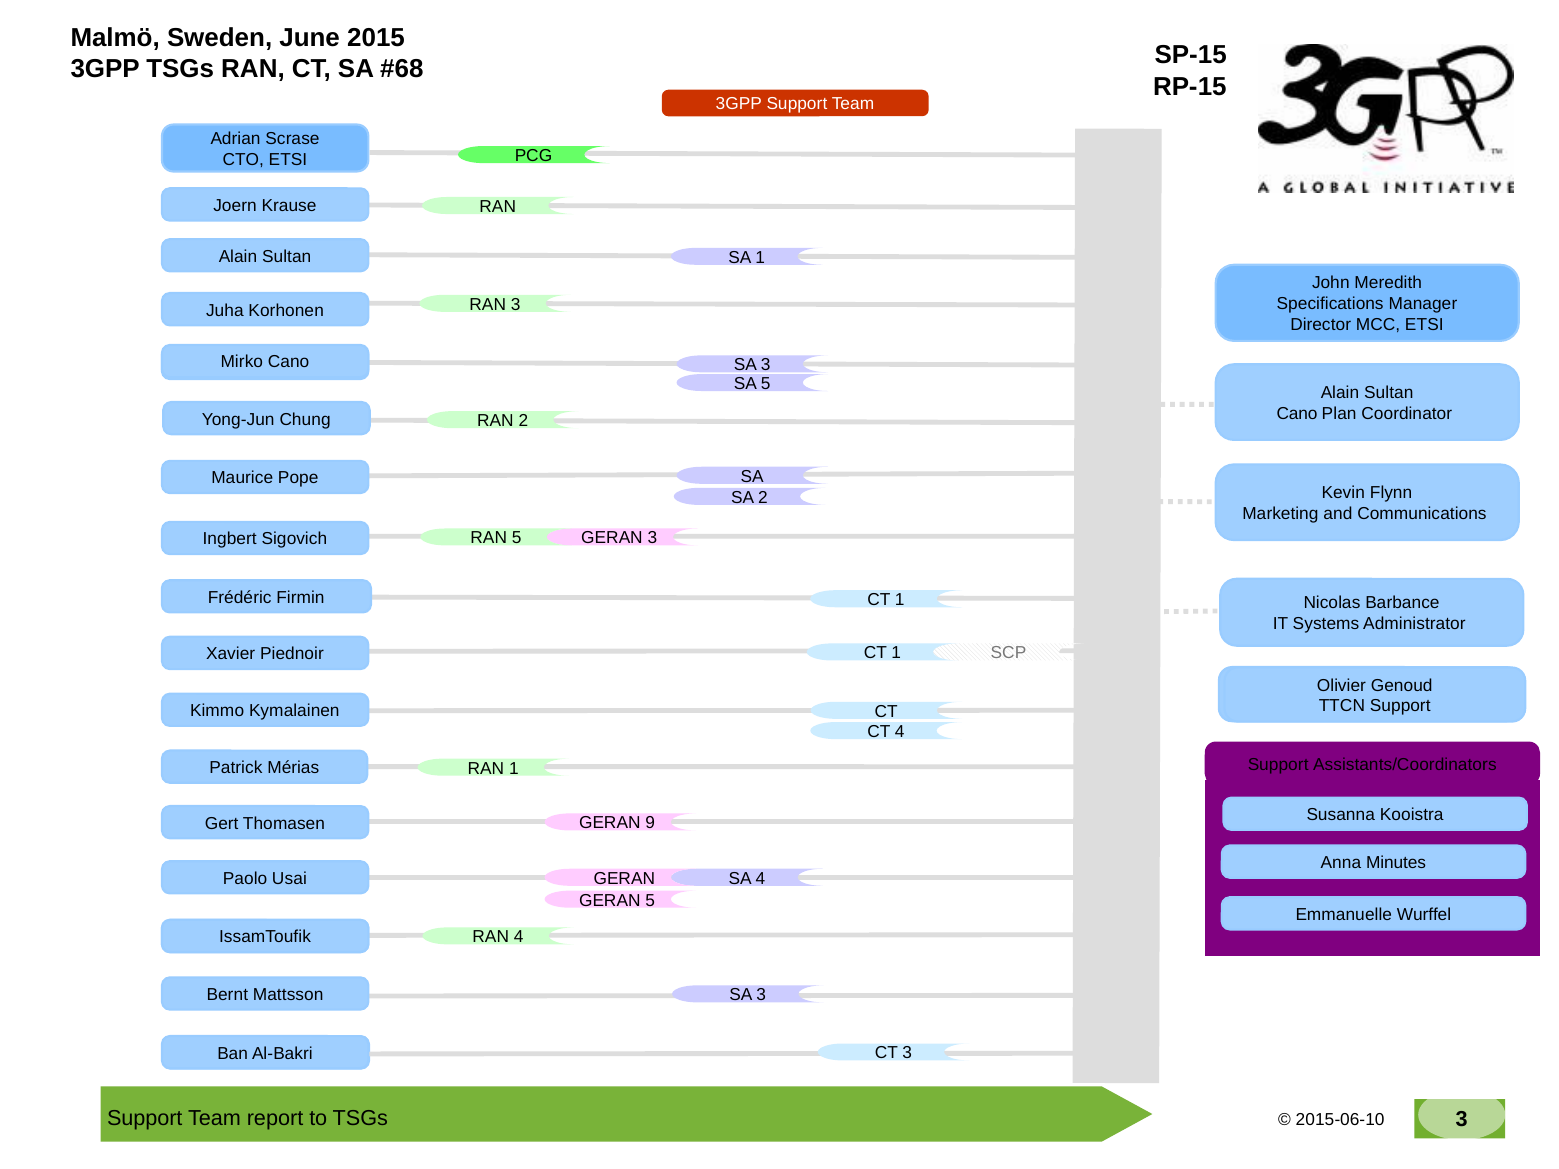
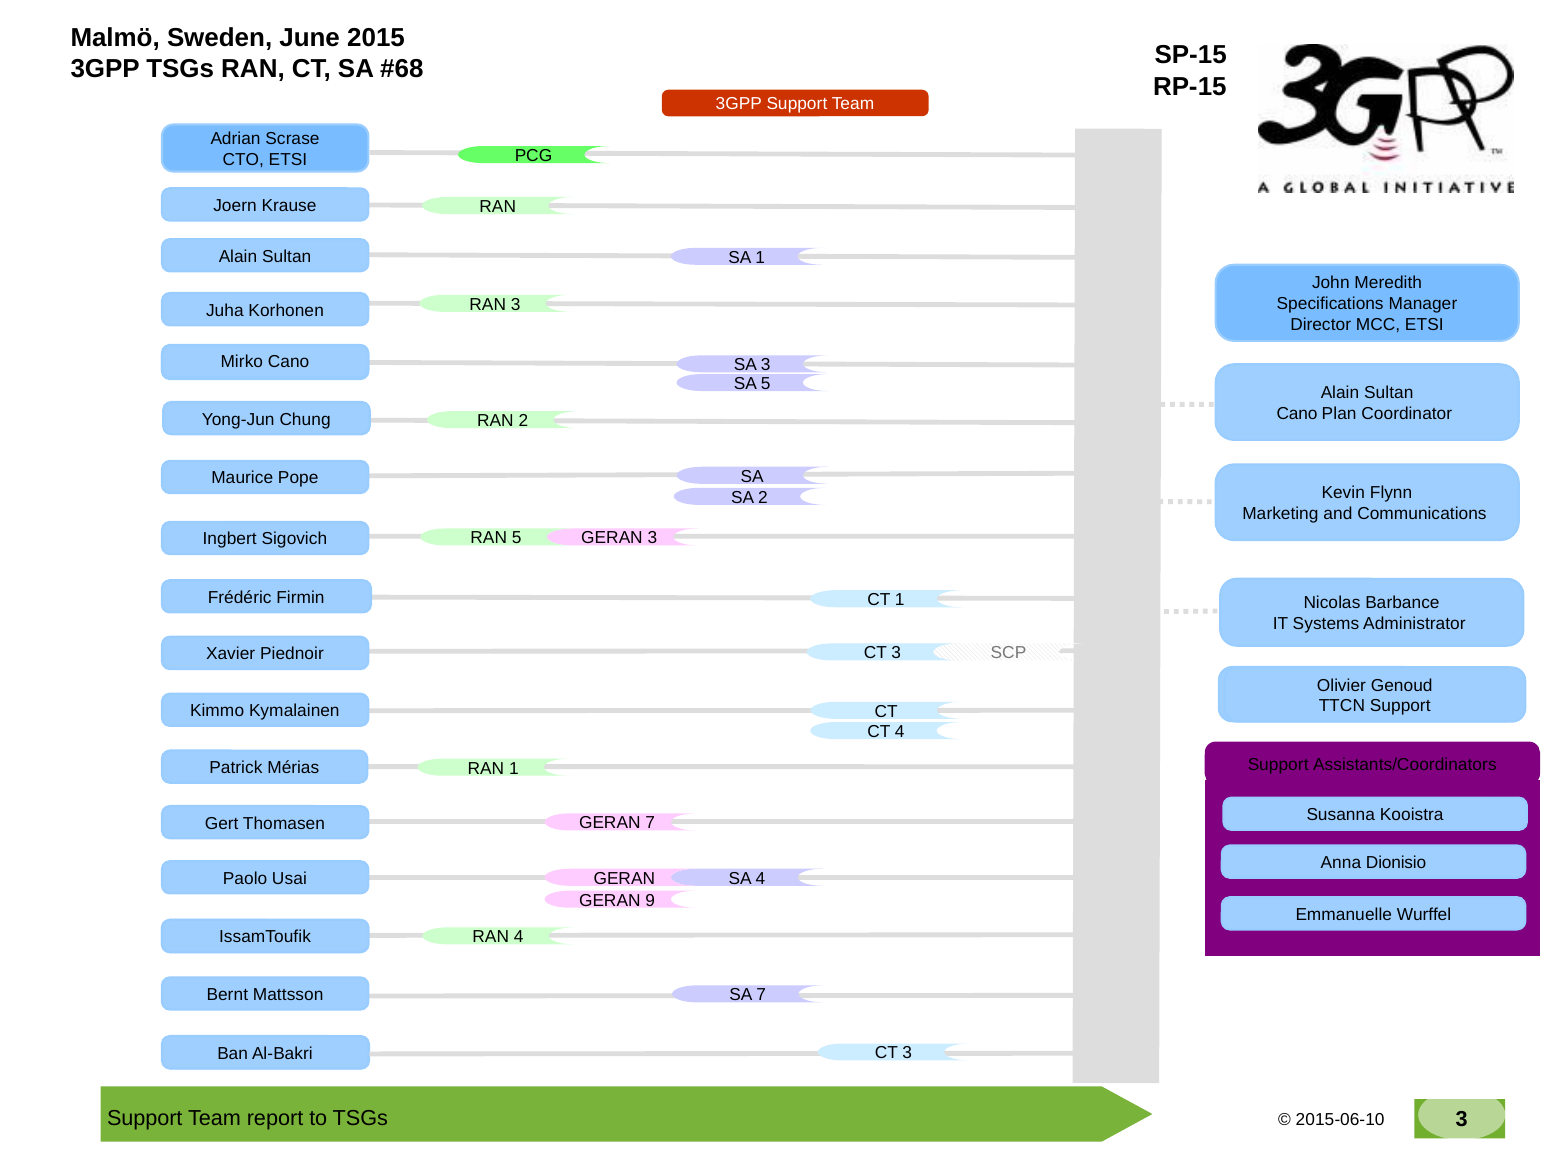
1 at (896, 653): 1 -> 3
GERAN 9: 9 -> 7
Anna Minutes: Minutes -> Dionisio
GERAN 5: 5 -> 9
3 at (761, 995): 3 -> 7
